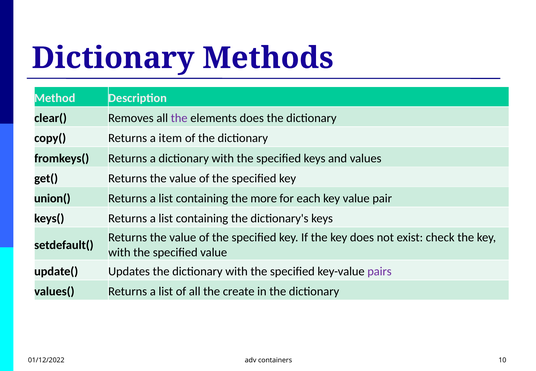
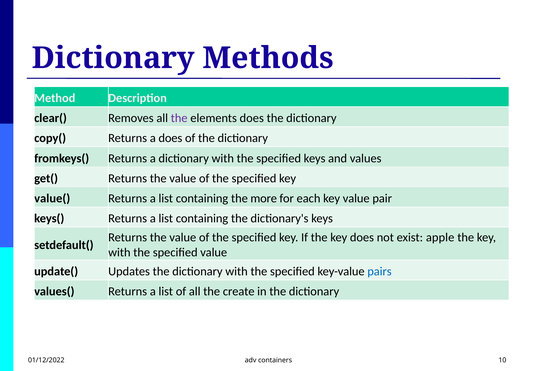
a item: item -> does
union(: union( -> value(
check: check -> apple
pairs colour: purple -> blue
